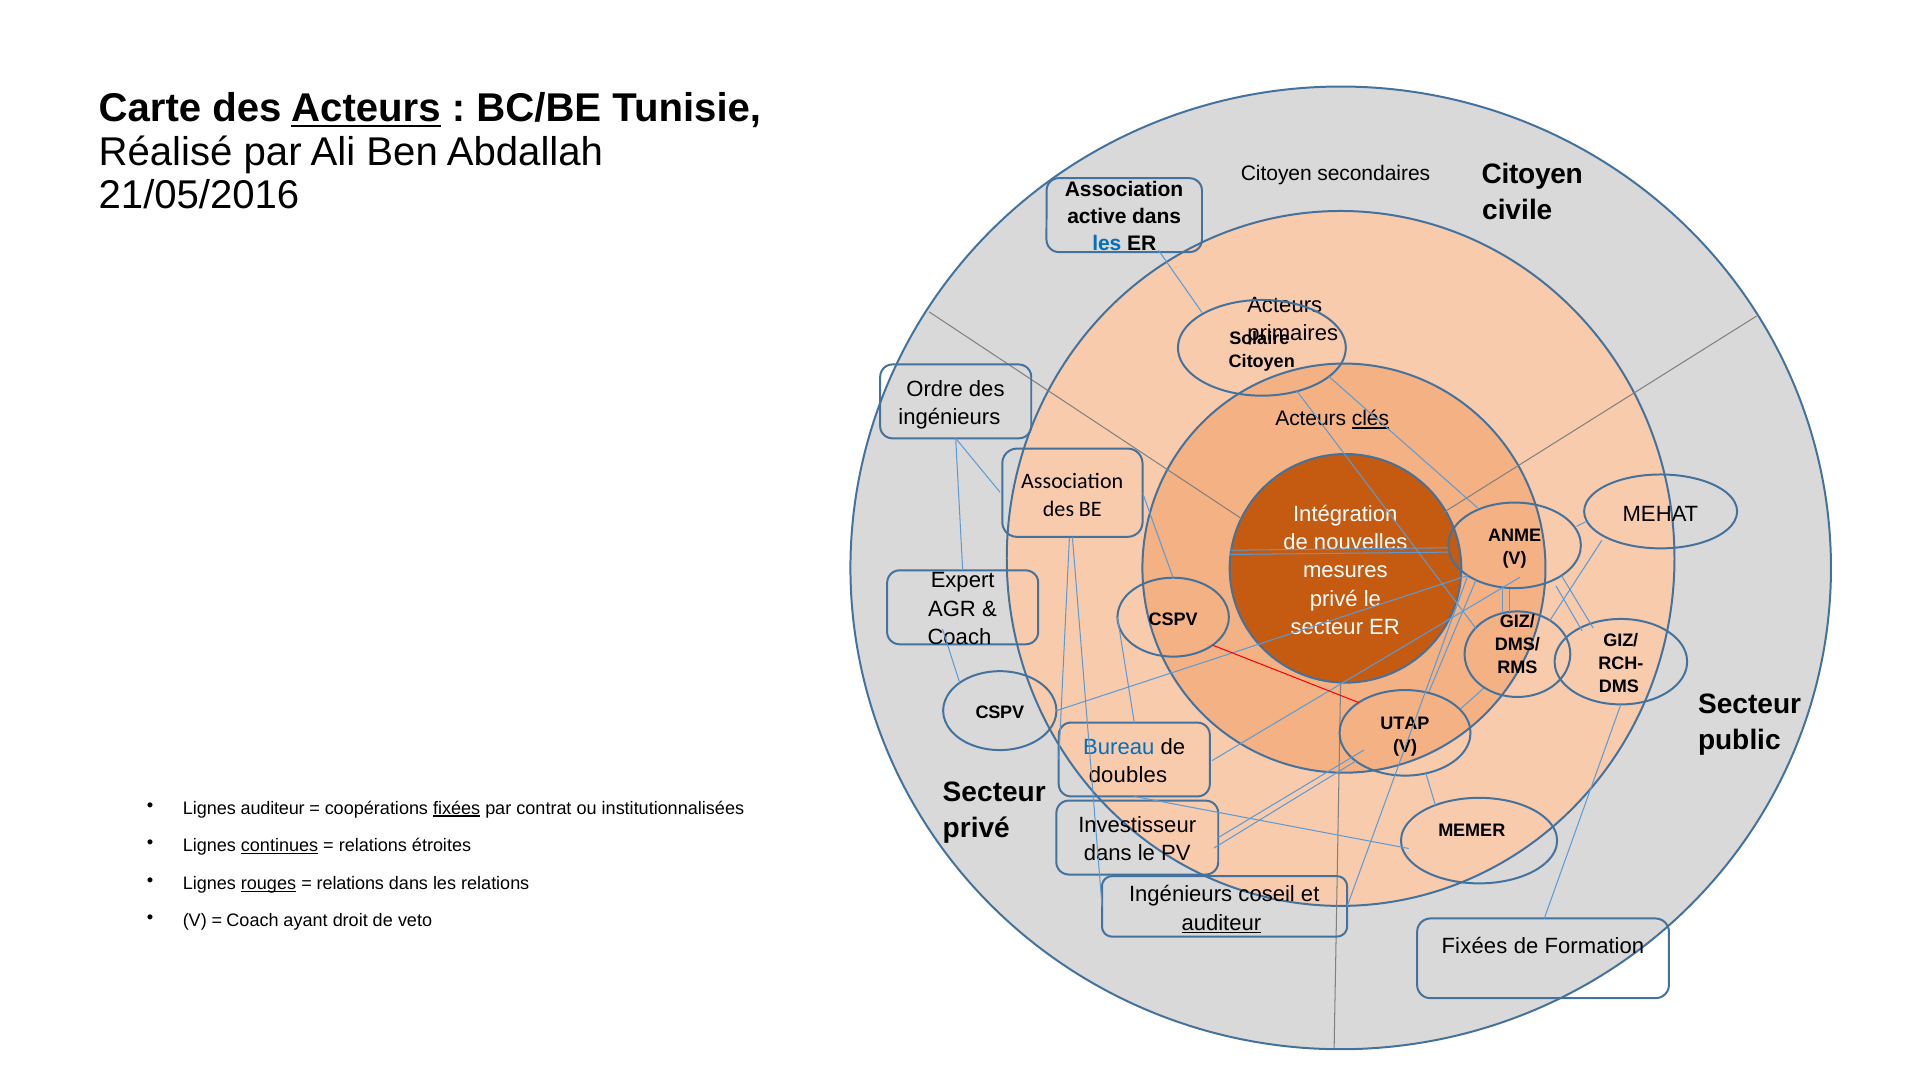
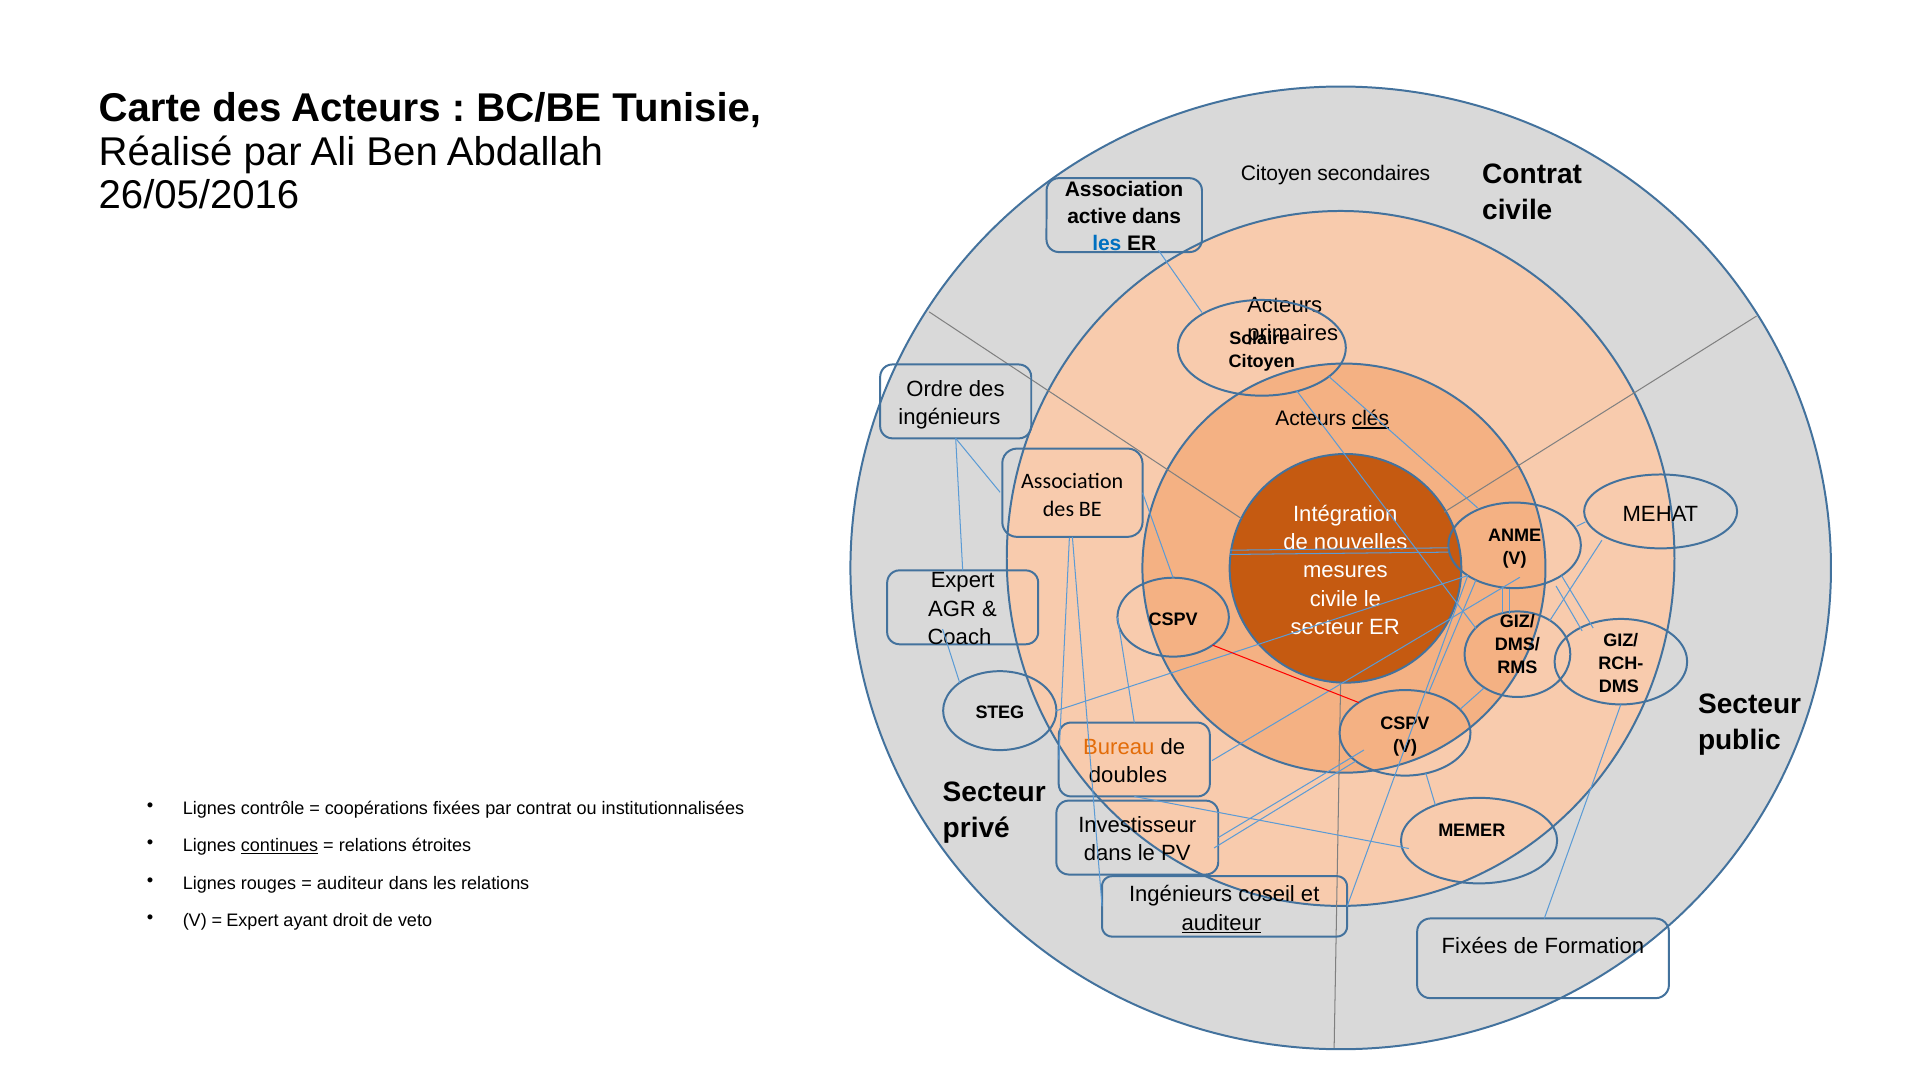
Acteurs at (366, 109) underline: present -> none
Citoyen at (1532, 174): Citoyen -> Contrat
21/05/2016: 21/05/2016 -> 26/05/2016
privé at (1334, 599): privé -> civile
CSPV at (1000, 712): CSPV -> STEG
UTAP at (1405, 723): UTAP -> CSPV
Bureau colour: blue -> orange
Lignes auditeur: auditeur -> contrôle
fixées at (457, 808) underline: present -> none
rouges underline: present -> none
relations at (350, 883): relations -> auditeur
Coach at (253, 921): Coach -> Expert
